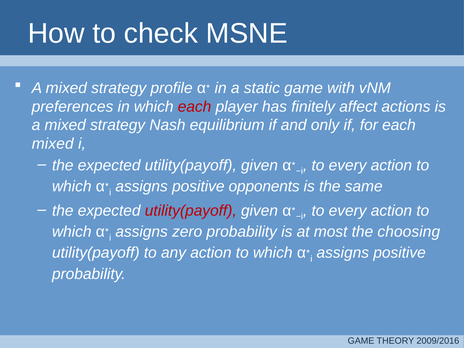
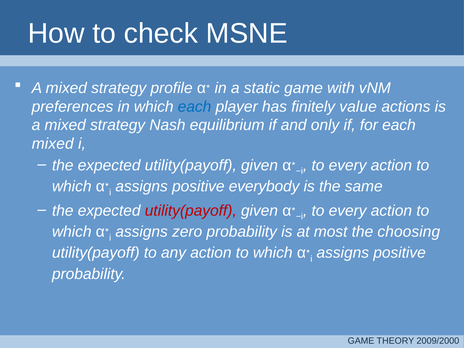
each at (195, 107) colour: red -> blue
affect: affect -> value
opponents: opponents -> everybody
2009/2016: 2009/2016 -> 2009/2000
